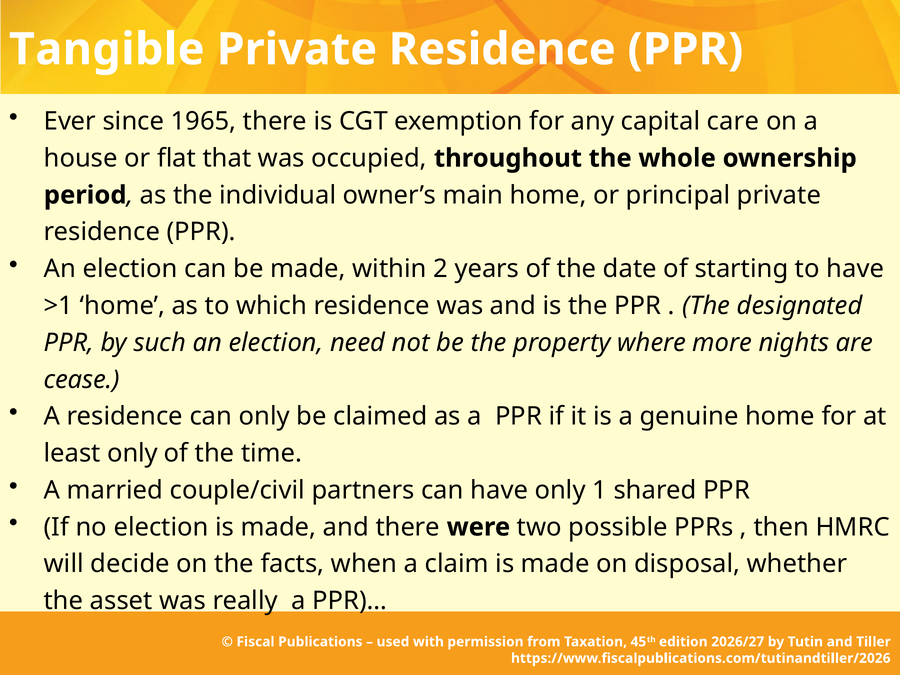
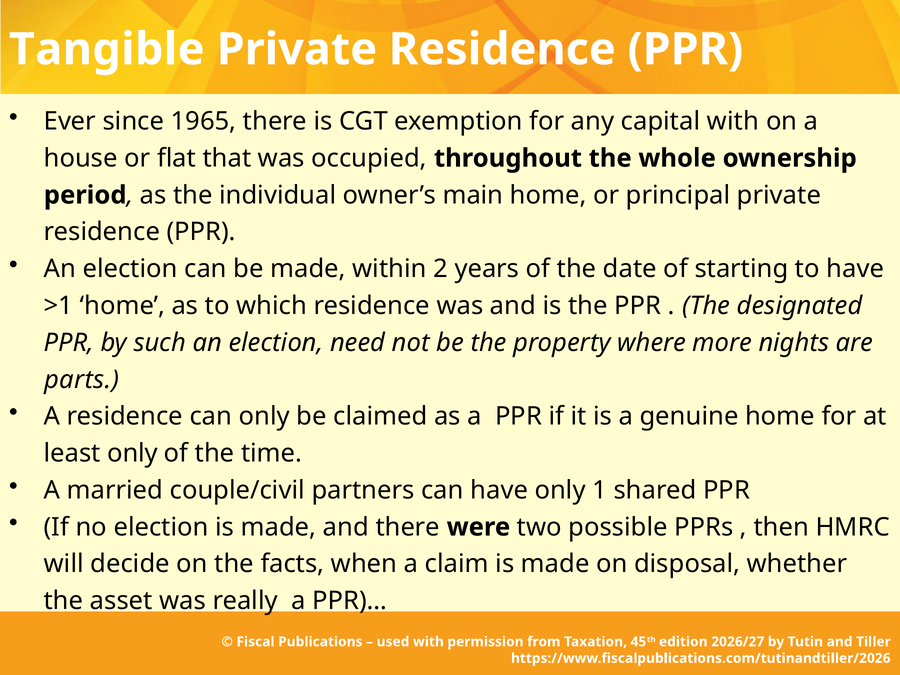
capital care: care -> with
cease: cease -> parts
